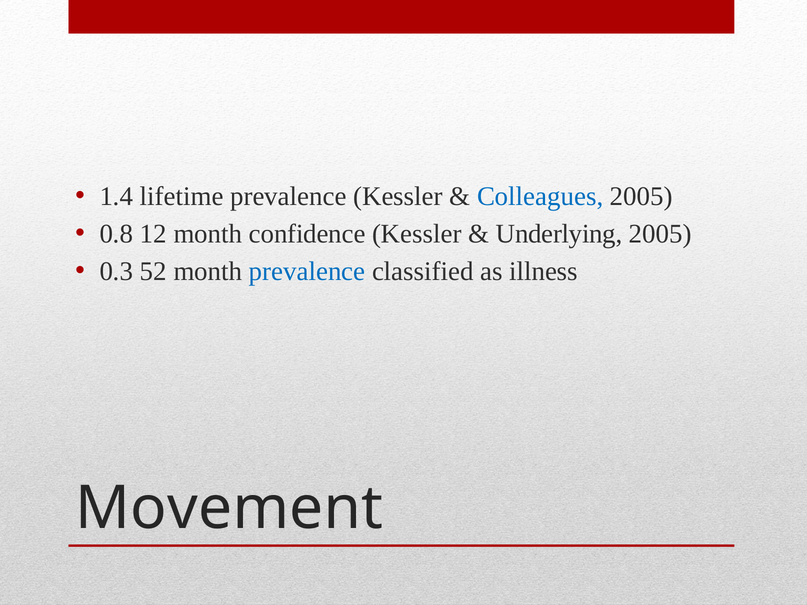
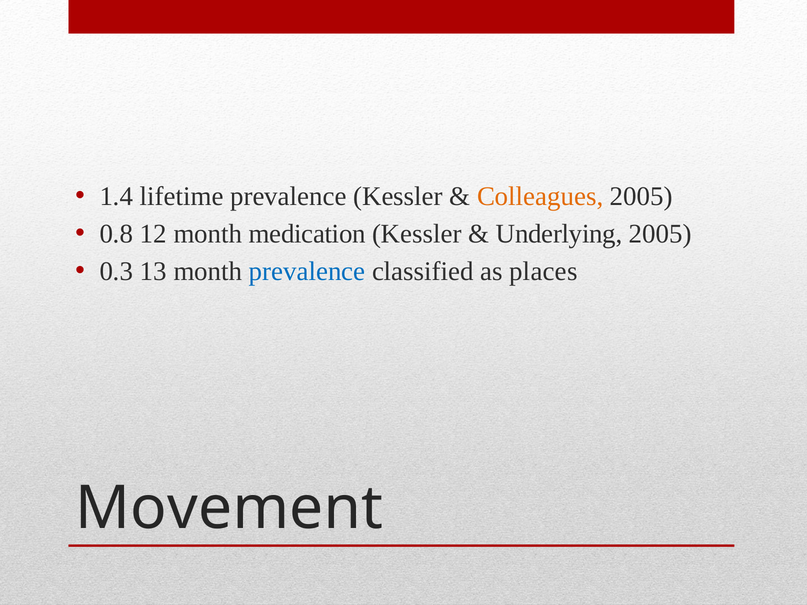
Colleagues colour: blue -> orange
confidence: confidence -> medication
52: 52 -> 13
illness: illness -> places
